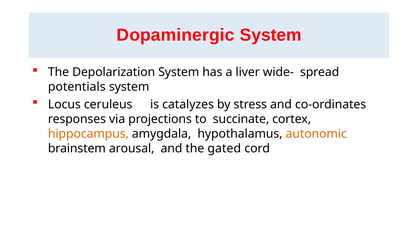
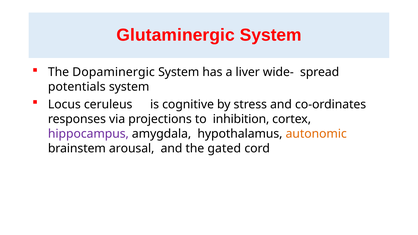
Dopaminergic: Dopaminergic -> Glutaminergic
Depolarization: Depolarization -> Dopaminergic
catalyzes: catalyzes -> cognitive
succinate: succinate -> inhibition
hippocampus colour: orange -> purple
